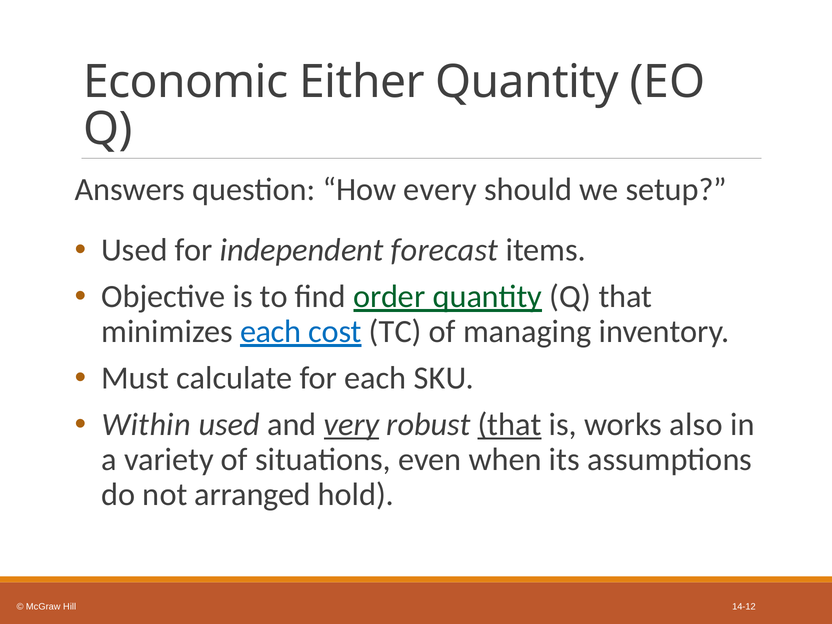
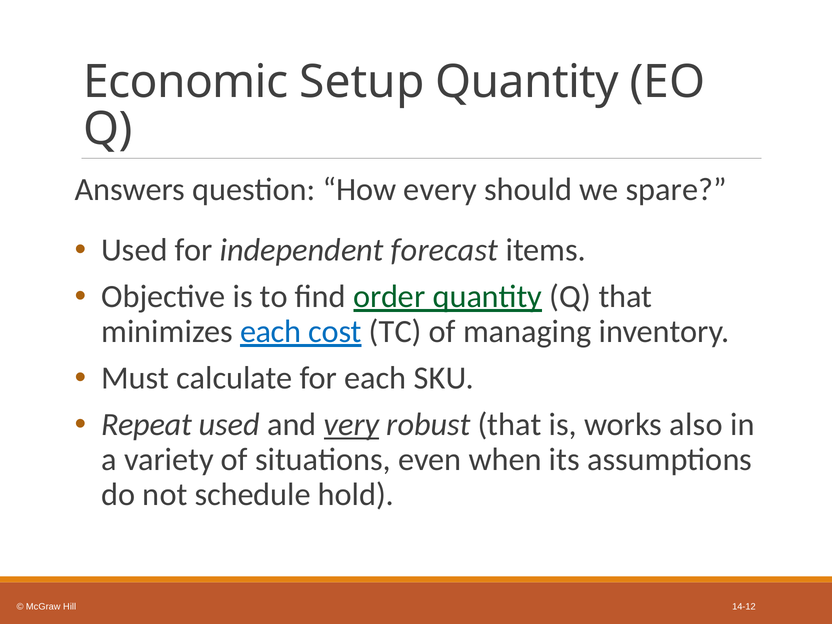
Either: Either -> Setup
setup: setup -> spare
Within: Within -> Repeat
that at (510, 425) underline: present -> none
arranged: arranged -> schedule
